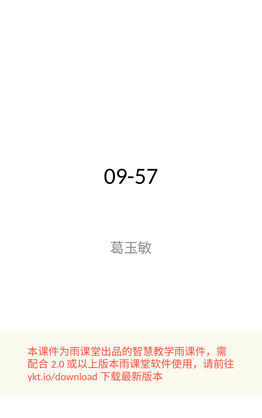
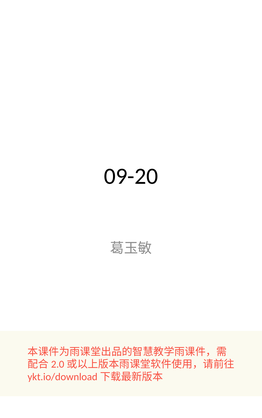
09-57: 09-57 -> 09-20
